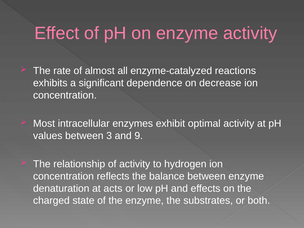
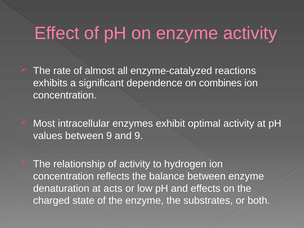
decrease: decrease -> combines
between 3: 3 -> 9
